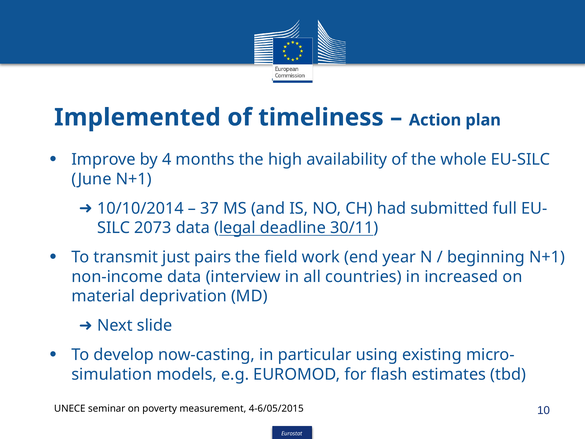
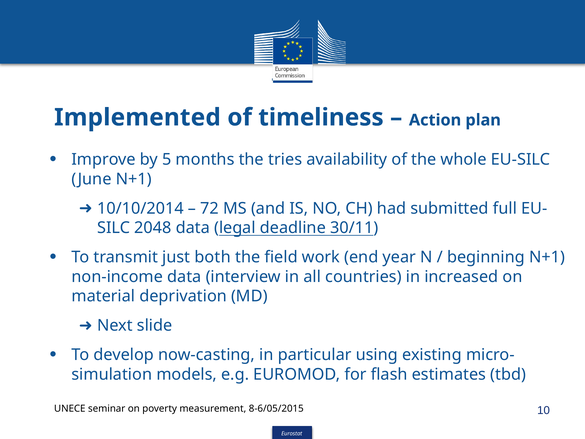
4: 4 -> 5
high: high -> tries
37: 37 -> 72
2073: 2073 -> 2048
pairs: pairs -> both
4-6/05/2015: 4-6/05/2015 -> 8-6/05/2015
